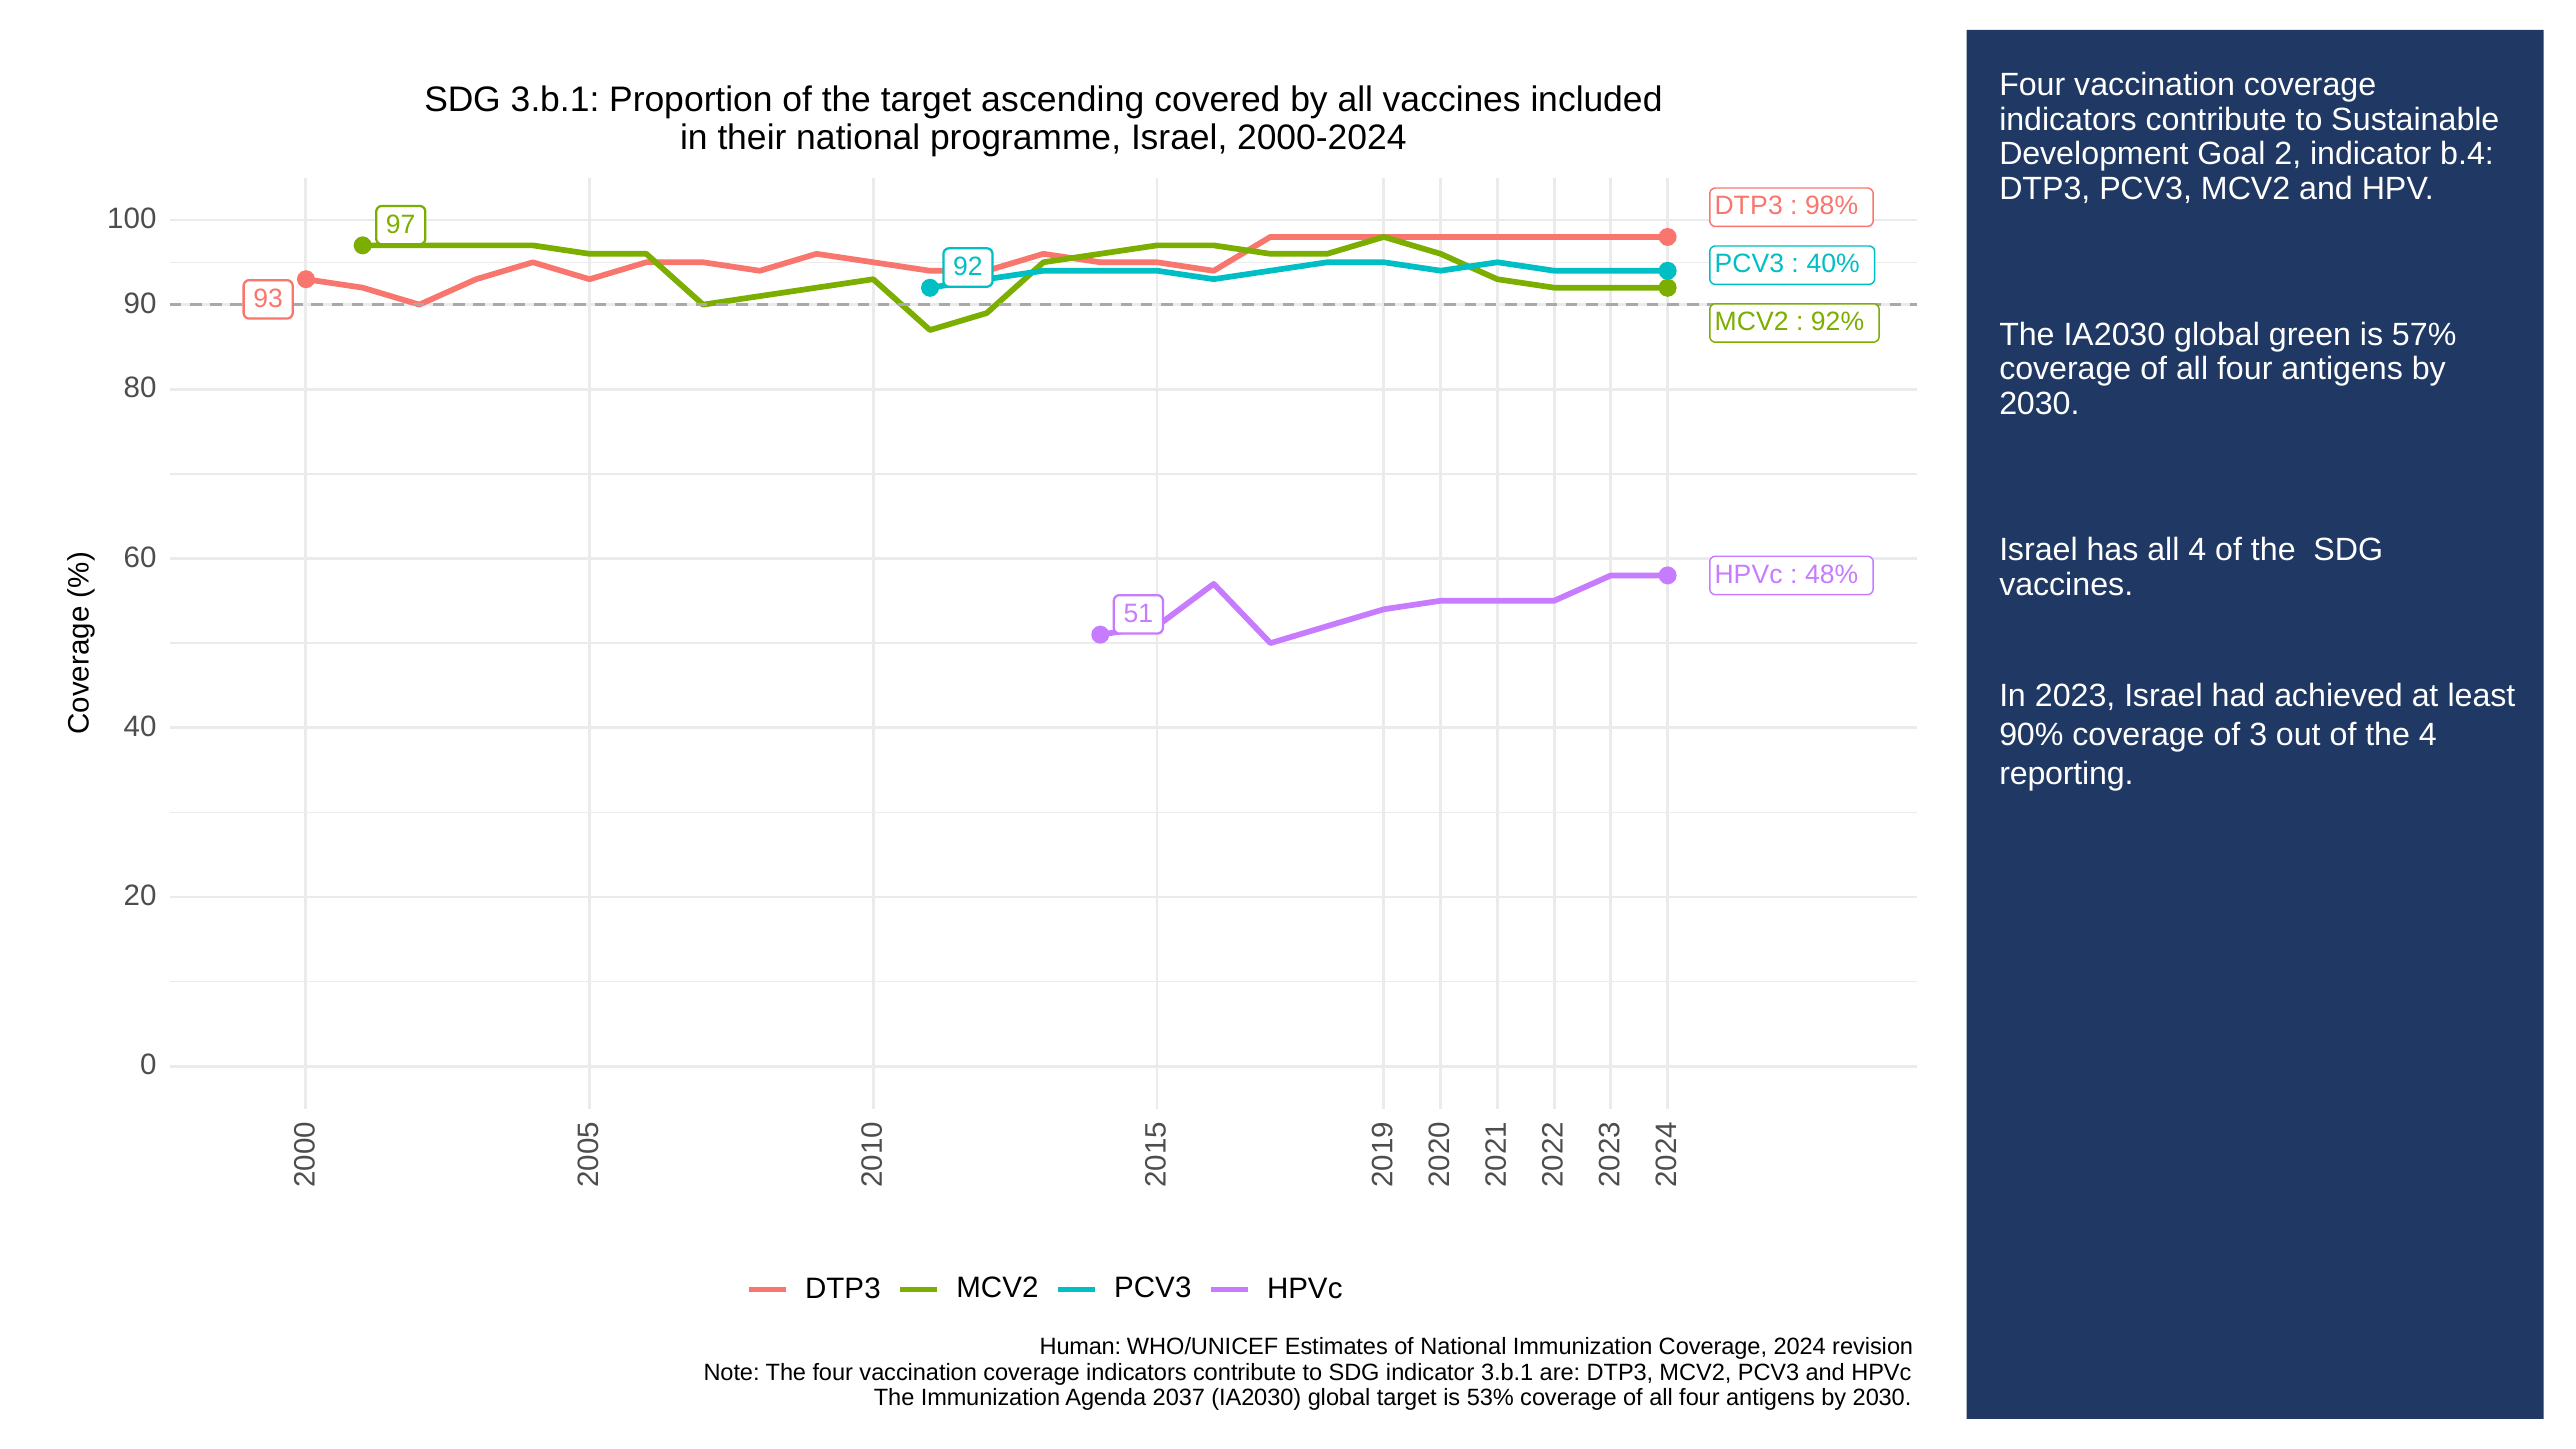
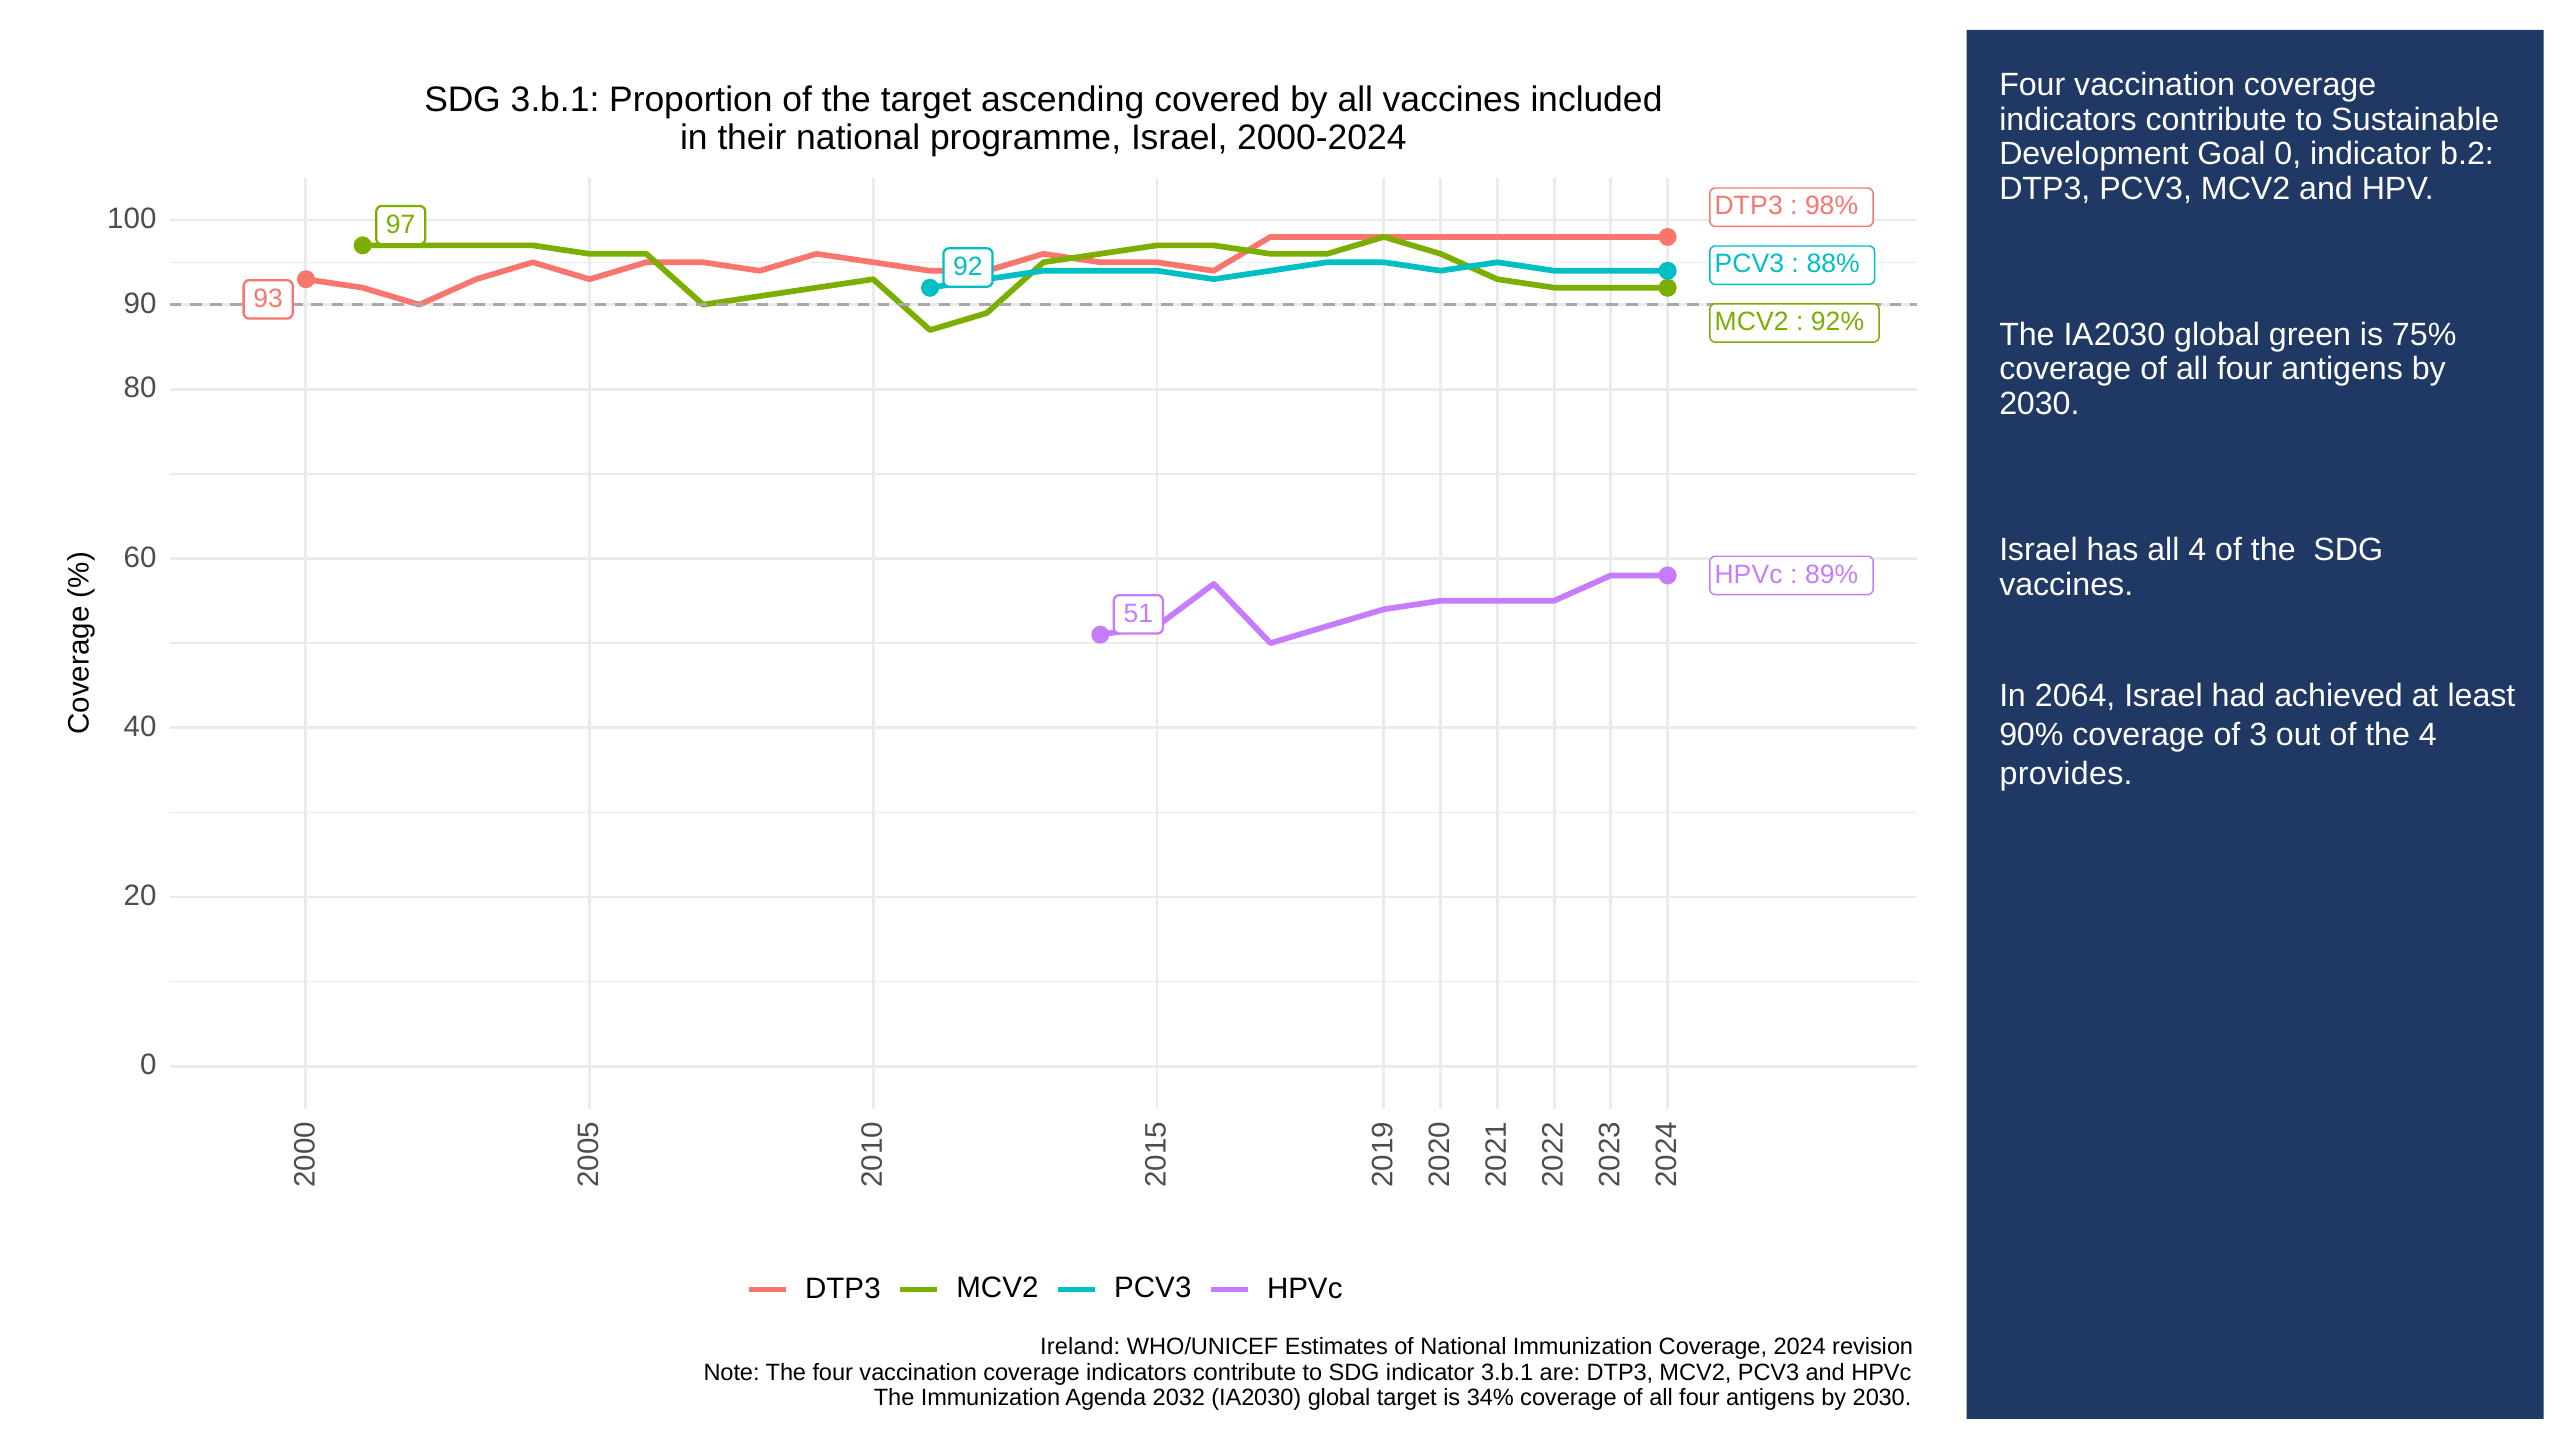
Goal 2: 2 -> 0
b.4: b.4 -> b.2
40%: 40% -> 88%
57%: 57% -> 75%
48%: 48% -> 89%
2023: 2023 -> 2064
reporting: reporting -> provides
Human: Human -> Ireland
2037: 2037 -> 2032
53%: 53% -> 34%
